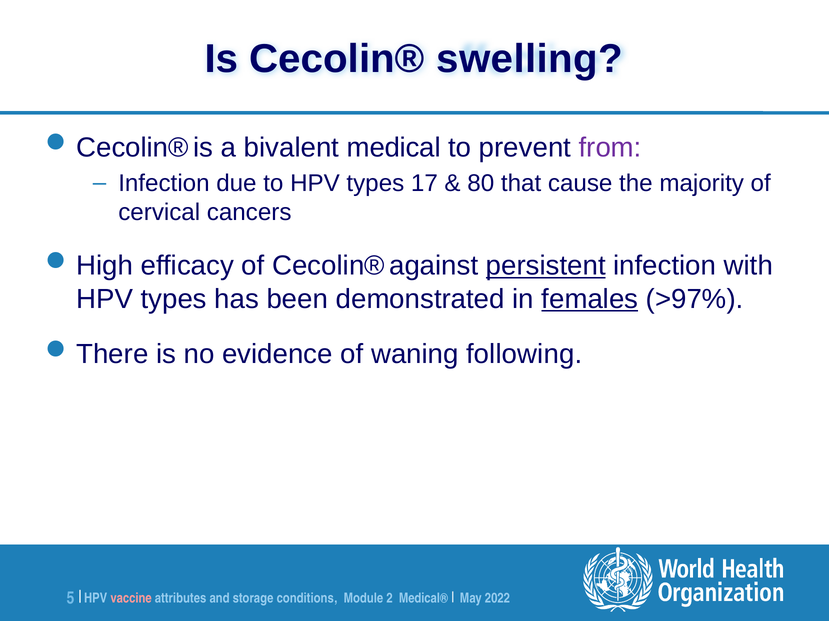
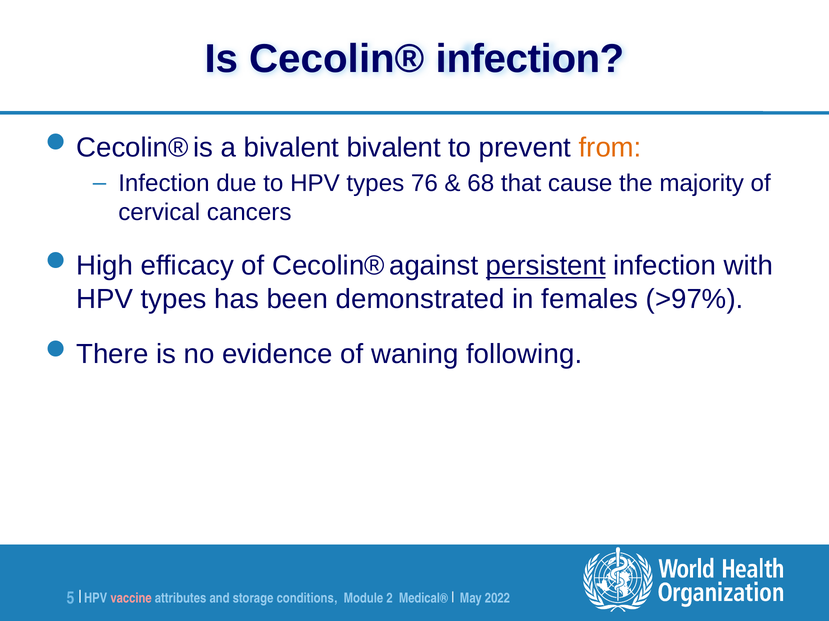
Cecolin® swelling: swelling -> infection
bivalent medical: medical -> bivalent
from colour: purple -> orange
17: 17 -> 76
80: 80 -> 68
females underline: present -> none
